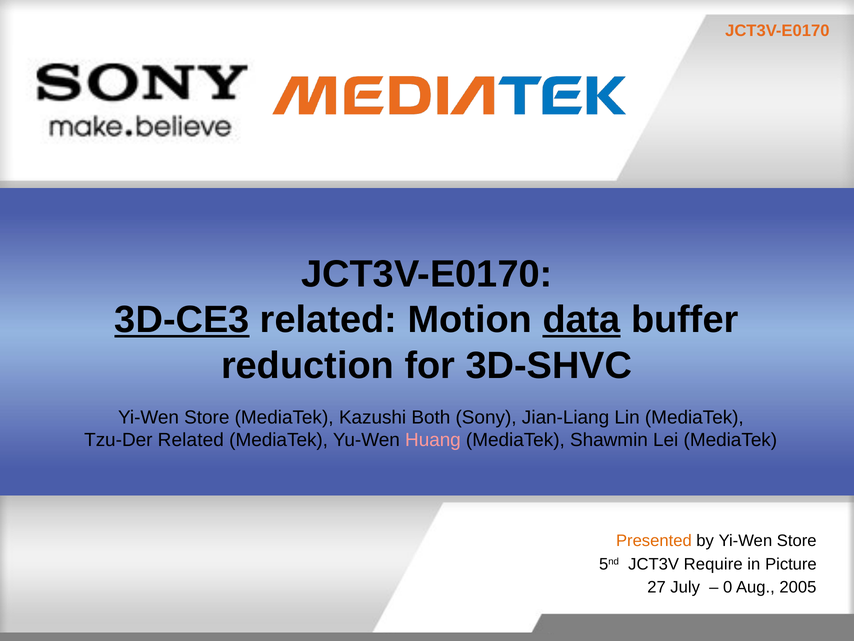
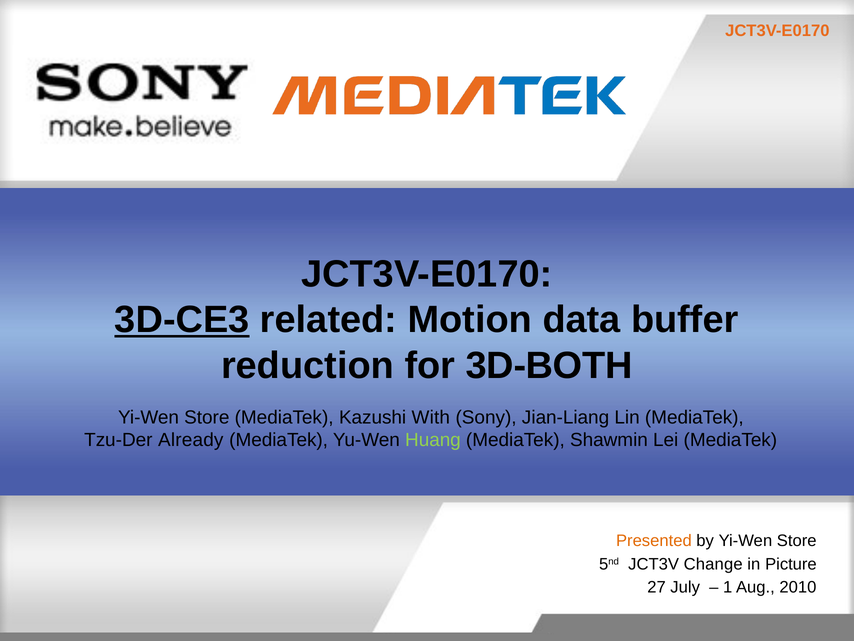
data underline: present -> none
3D-SHVC: 3D-SHVC -> 3D-BOTH
Both: Both -> With
Tzu-Der Related: Related -> Already
Huang colour: pink -> light green
Require: Require -> Change
0: 0 -> 1
2005: 2005 -> 2010
